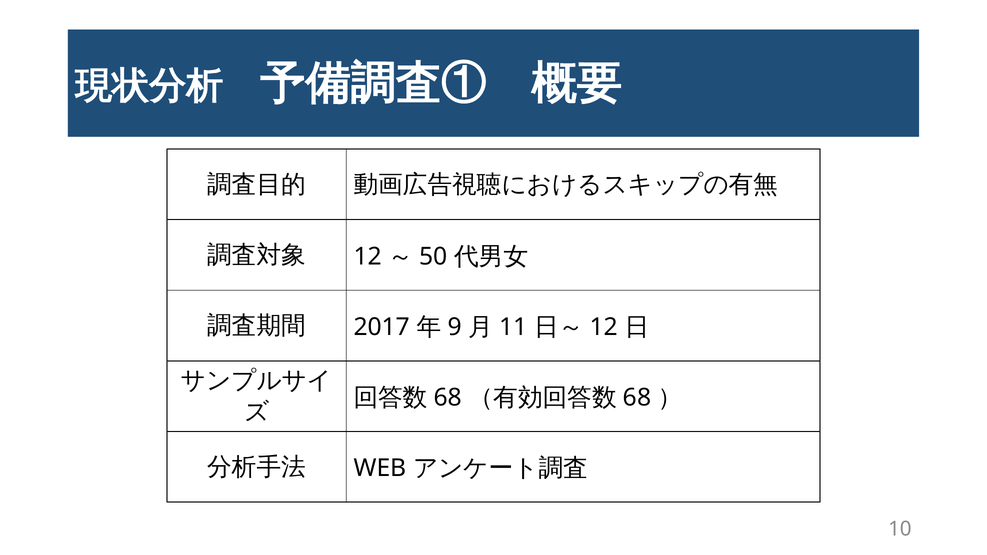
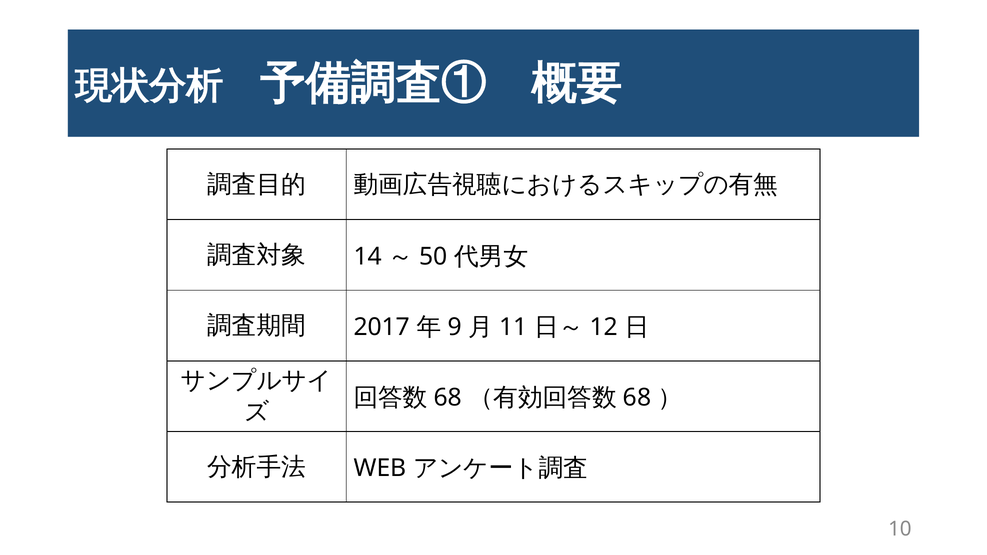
12 at (368, 256): 12 -> 14
